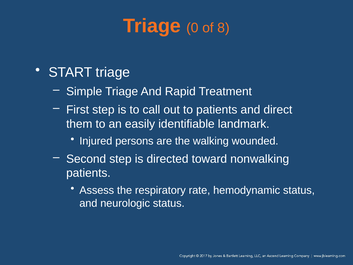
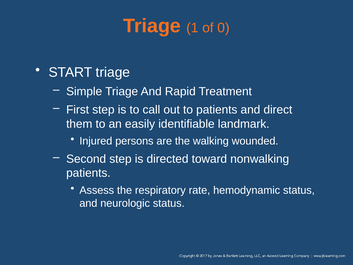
0: 0 -> 1
8: 8 -> 0
